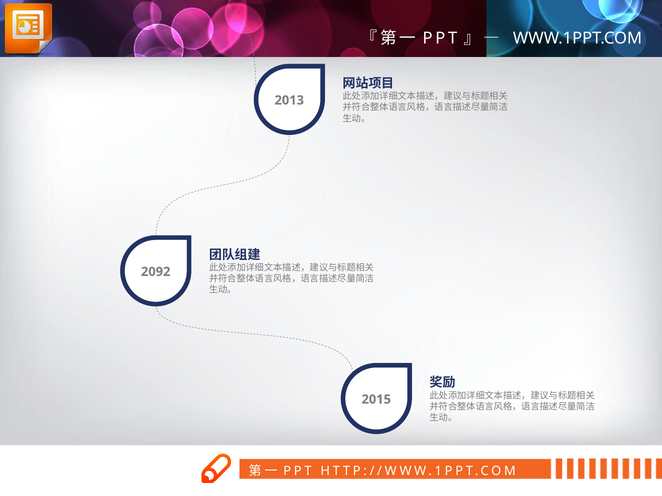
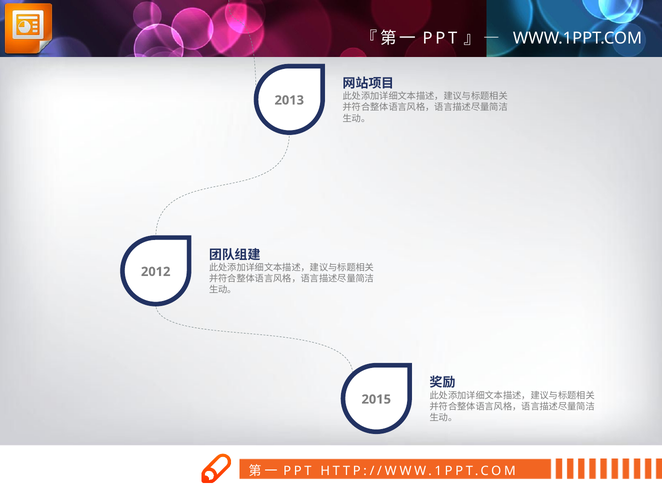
2092: 2092 -> 2012
